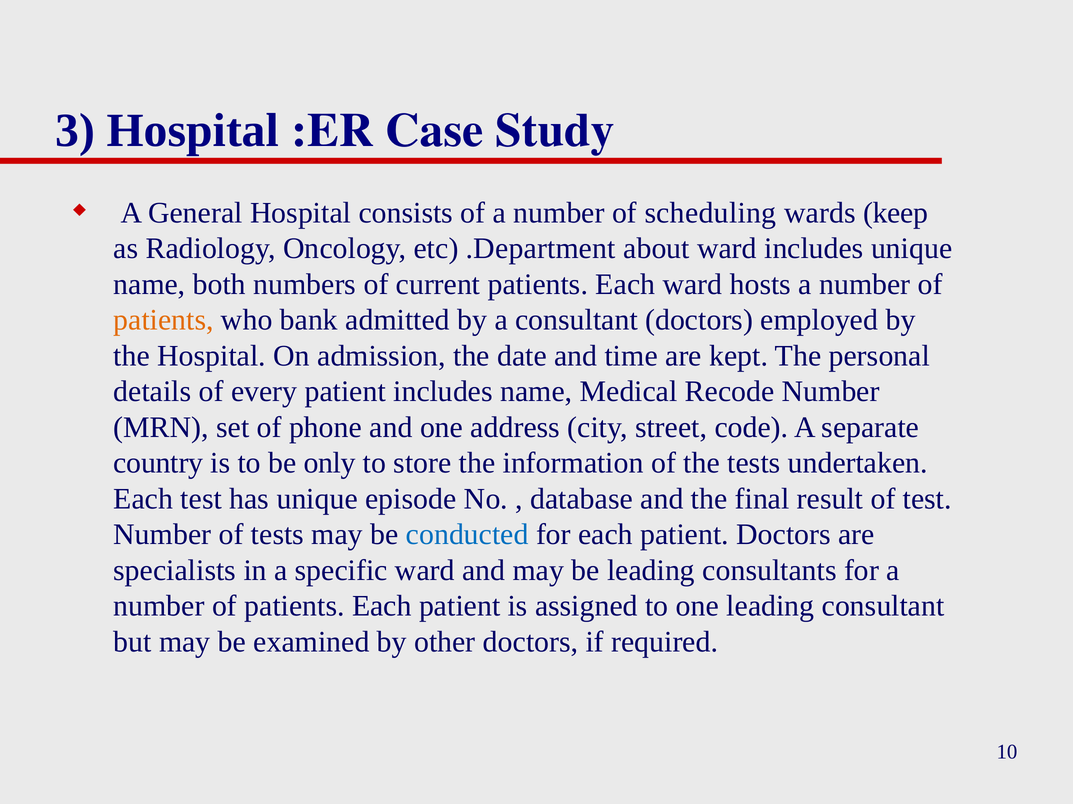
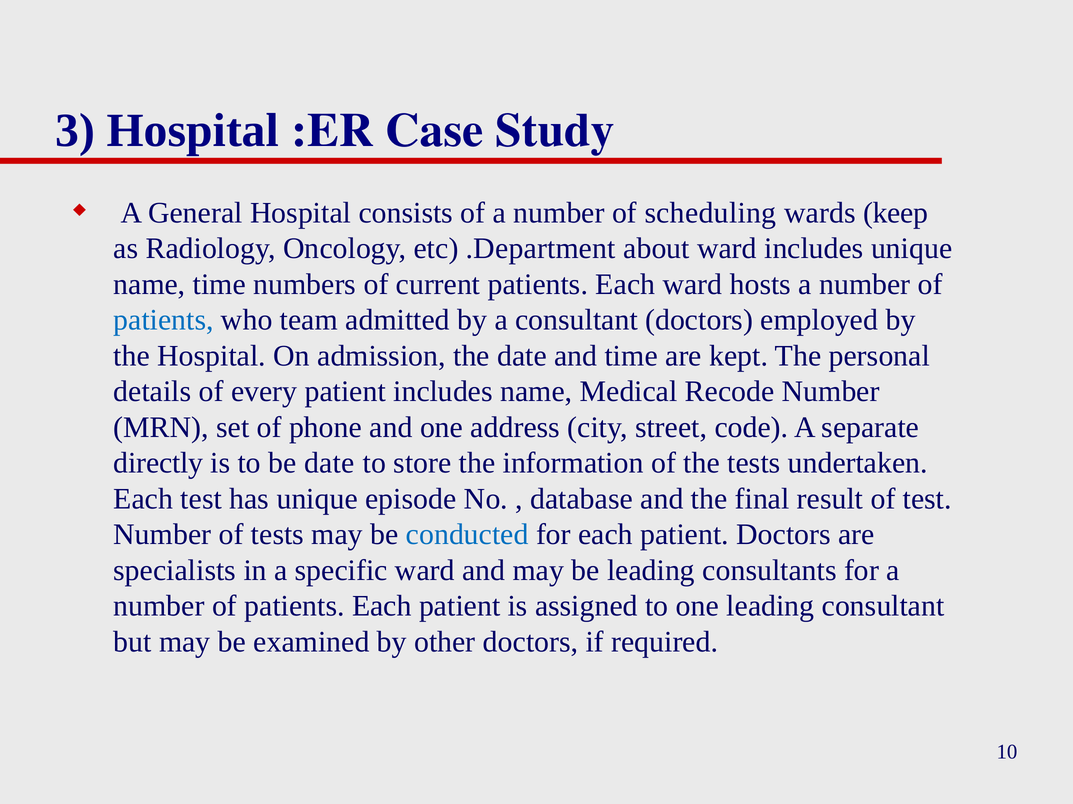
name both: both -> time
patients at (164, 320) colour: orange -> blue
bank: bank -> team
country: country -> directly
be only: only -> date
